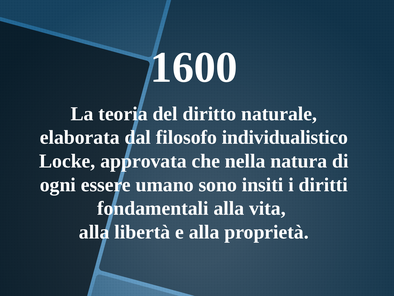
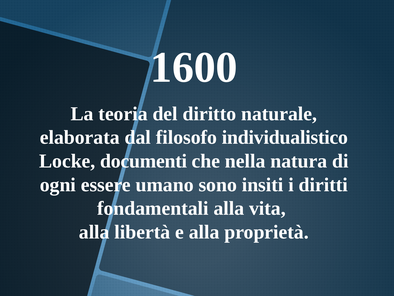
approvata: approvata -> documenti
